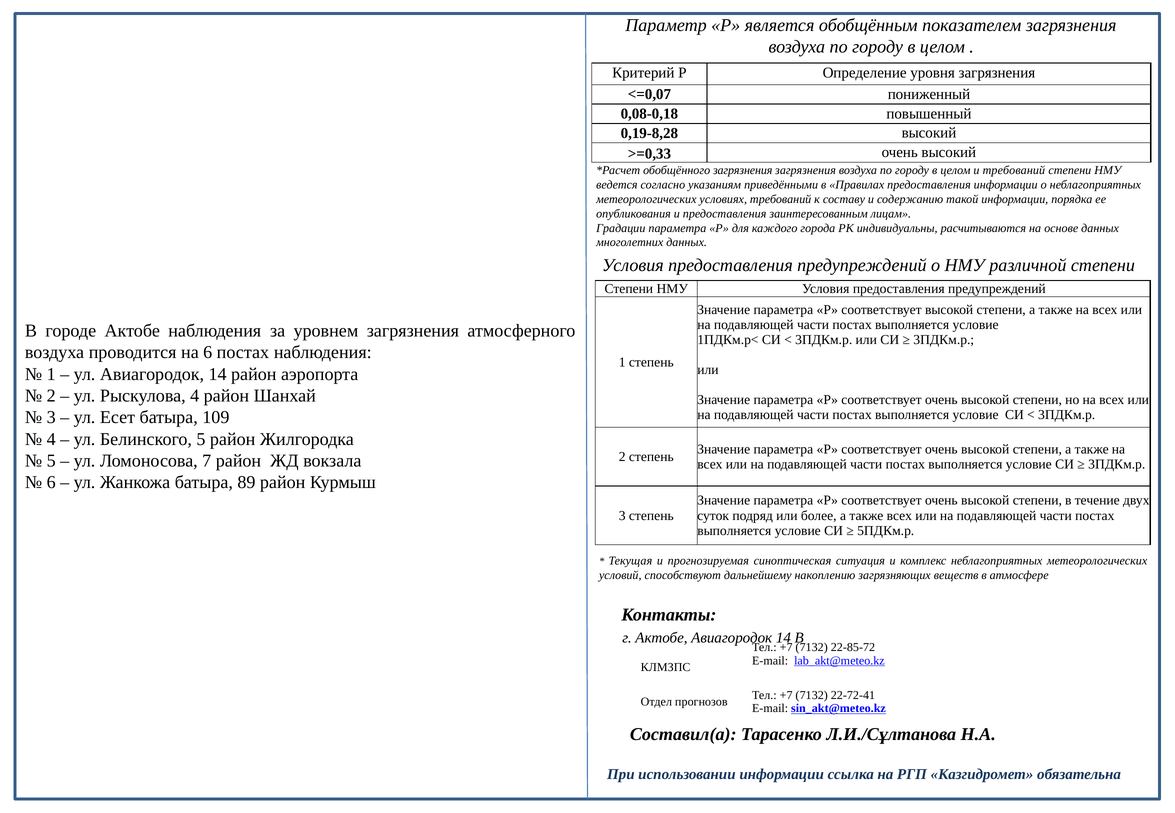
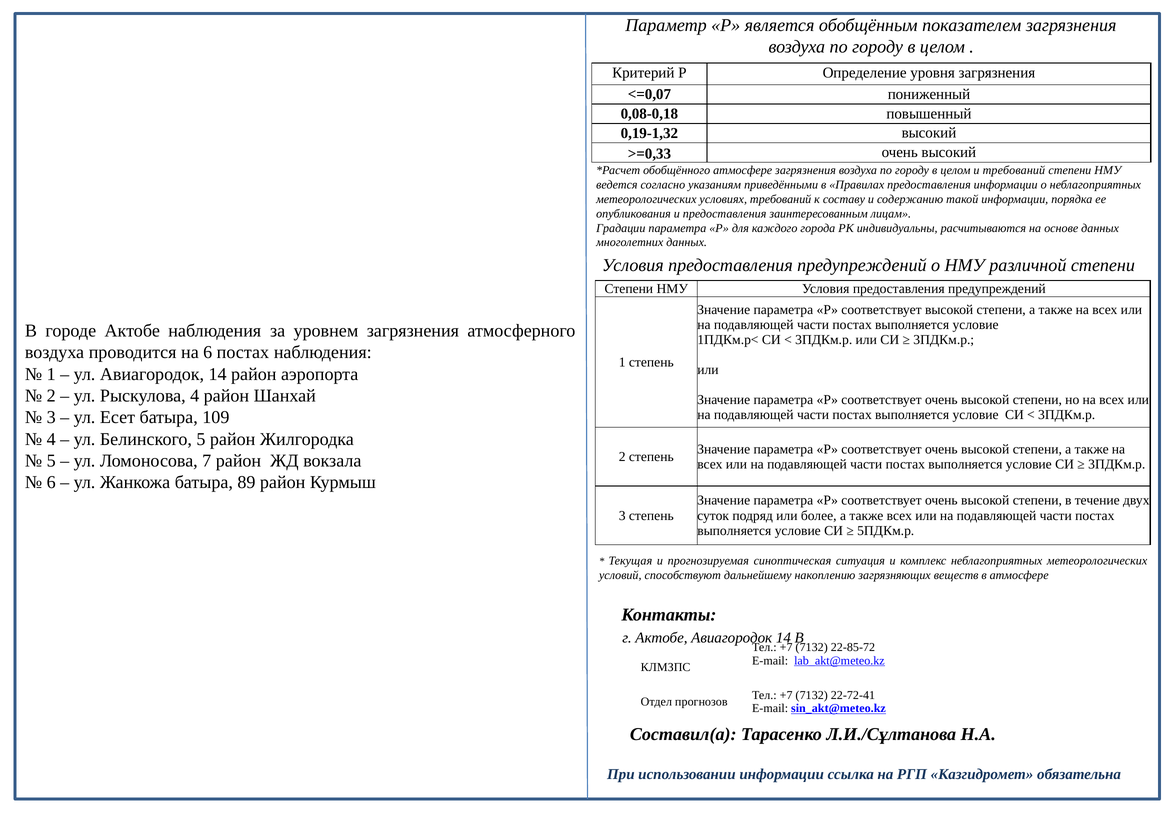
0,19-8,28: 0,19-8,28 -> 0,19-1,32
обобщённого загрязнения: загрязнения -> атмосфере
